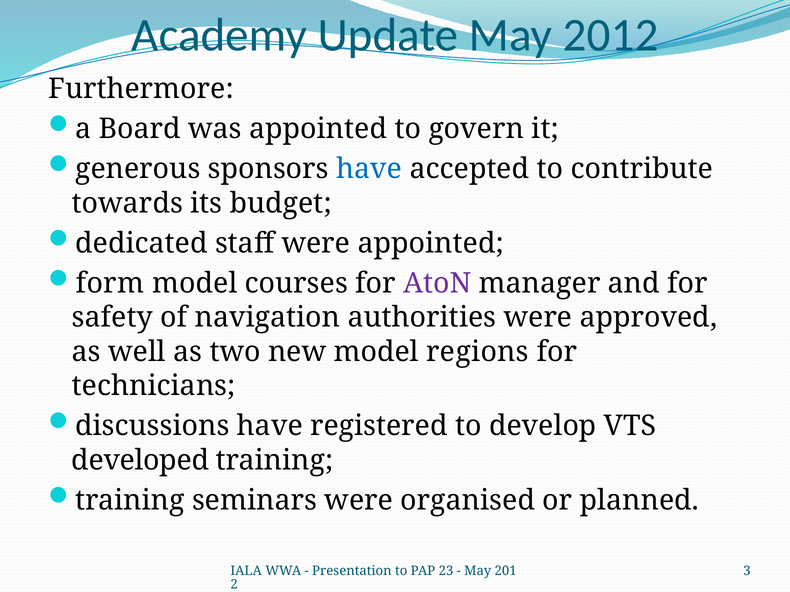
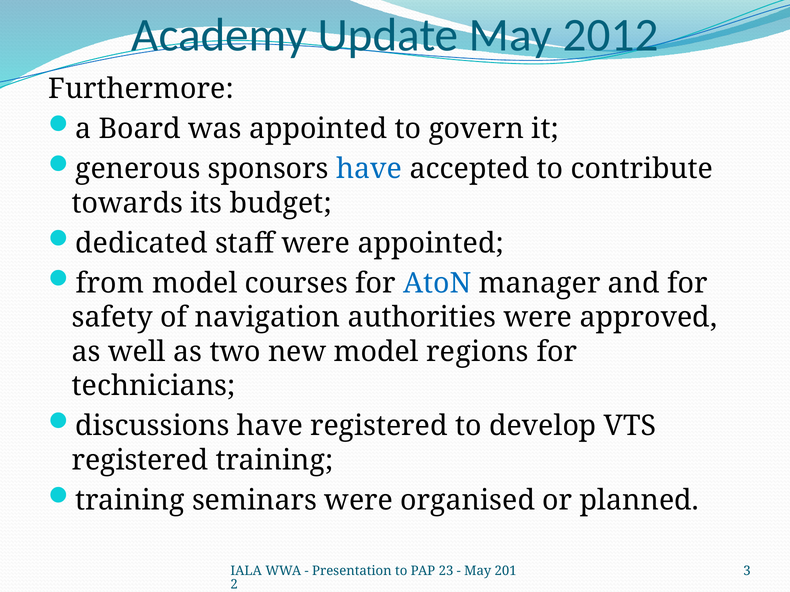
form: form -> from
AtoN colour: purple -> blue
developed at (140, 461): developed -> registered
